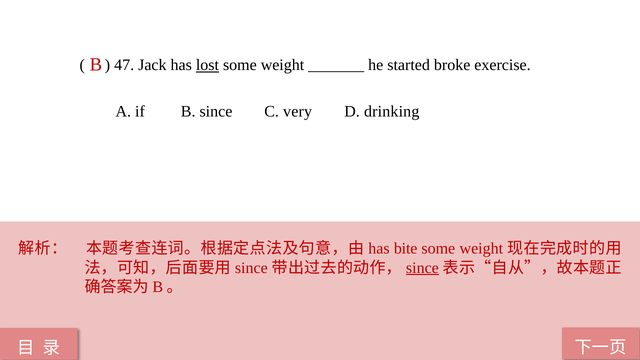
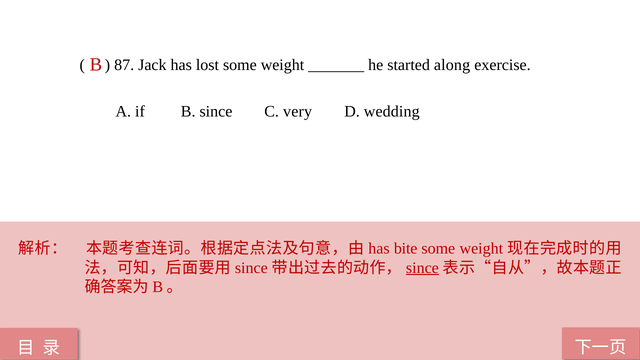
47: 47 -> 87
lost underline: present -> none
broke: broke -> along
drinking: drinking -> wedding
